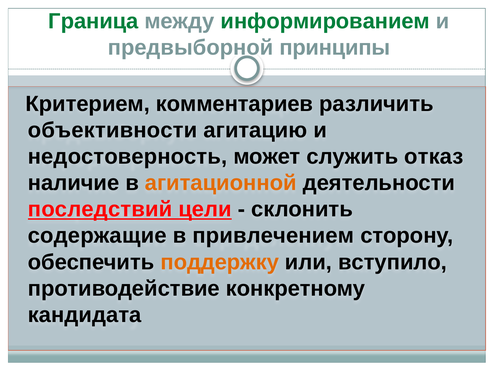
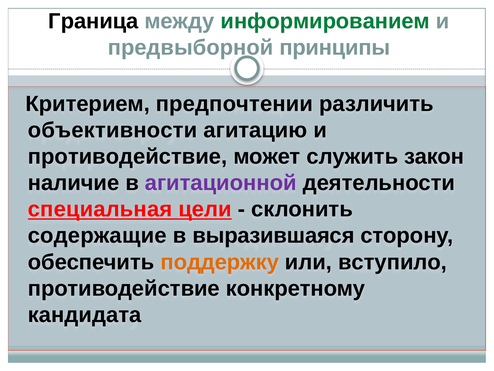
Граница colour: green -> black
комментариев: комментариев -> предпочтении
недостоверность at (128, 156): недостоверность -> противодействие
отказ: отказ -> закон
агитационной colour: orange -> purple
последствий: последствий -> специальная
привлечением: привлечением -> выразившаяся
